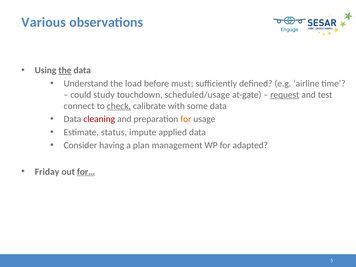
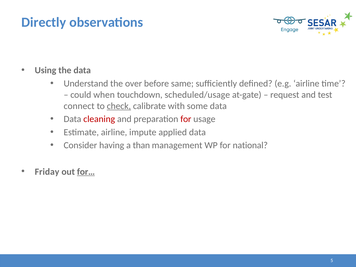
Various: Various -> Directly
the at (65, 70) underline: present -> none
load: load -> over
must: must -> same
study: study -> when
request underline: present -> none
for at (186, 119) colour: orange -> red
Estimate status: status -> airline
plan: plan -> than
adapted: adapted -> national
